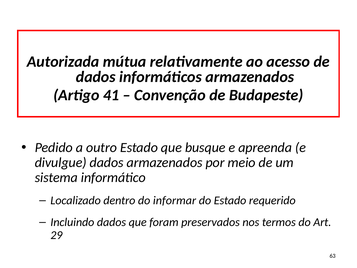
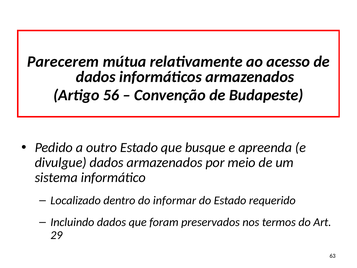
Autorizada: Autorizada -> Parecerem
41: 41 -> 56
